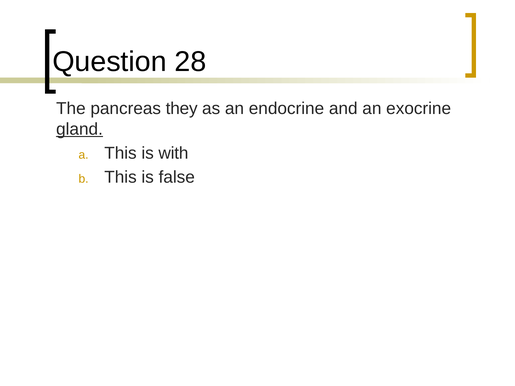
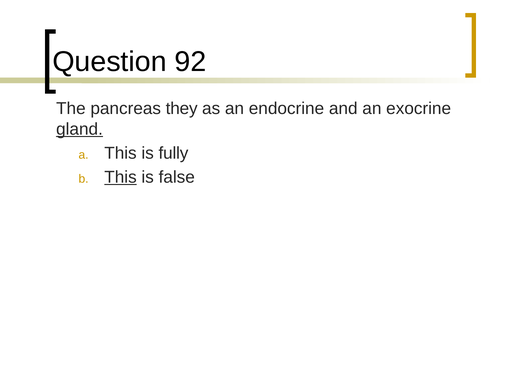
28: 28 -> 92
with: with -> fully
This at (120, 177) underline: none -> present
